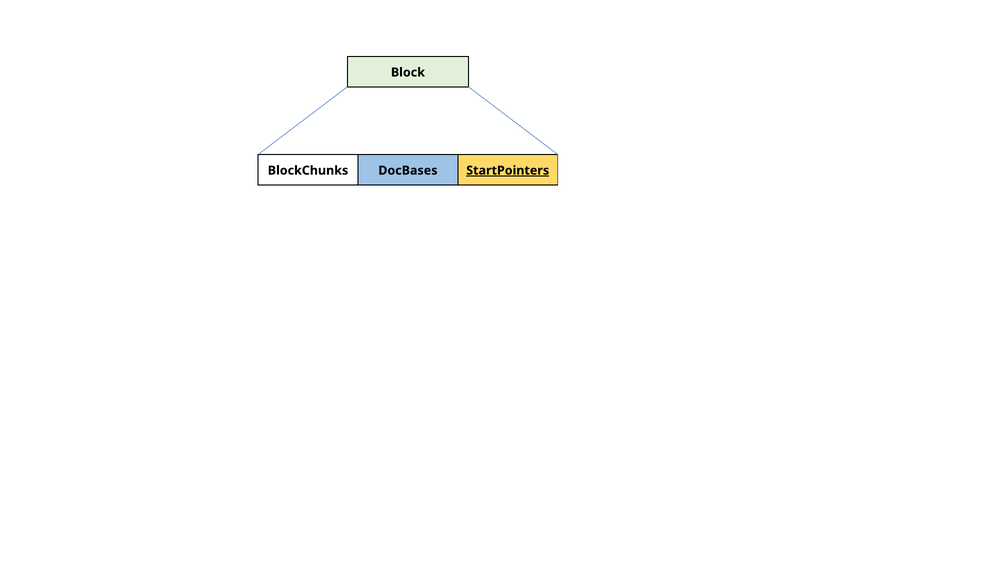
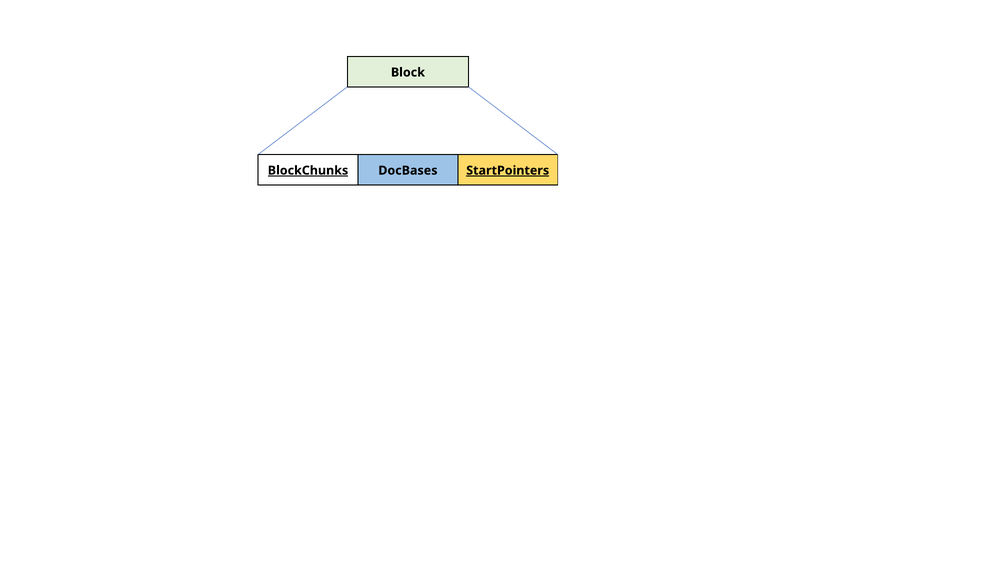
BlockChunks underline: none -> present
